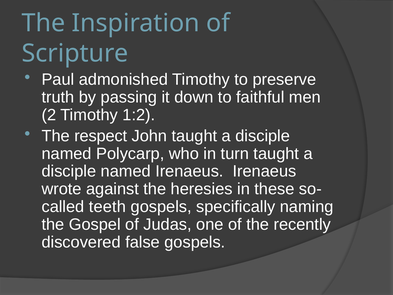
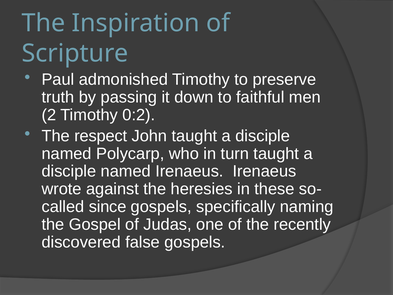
1:2: 1:2 -> 0:2
teeth: teeth -> since
